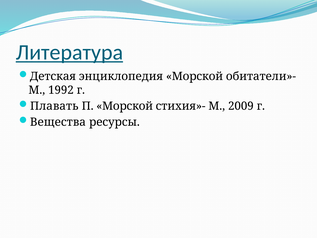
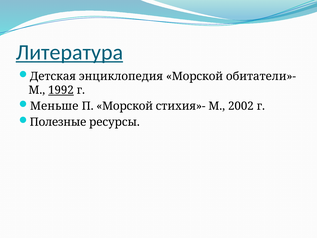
1992 underline: none -> present
Плавать: Плавать -> Меньше
2009: 2009 -> 2002
Вещества: Вещества -> Полезные
